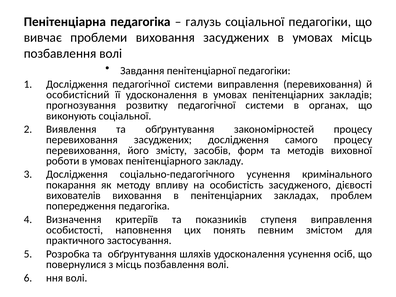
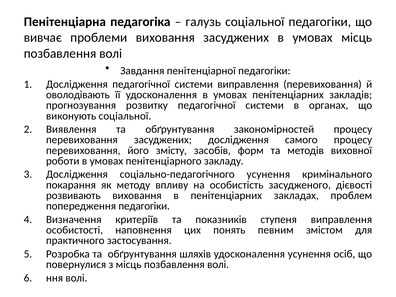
особистісний: особистісний -> оволодівають
вихователів: вихователів -> розвивають
попередження педагогіка: педагогіка -> педагогіки
